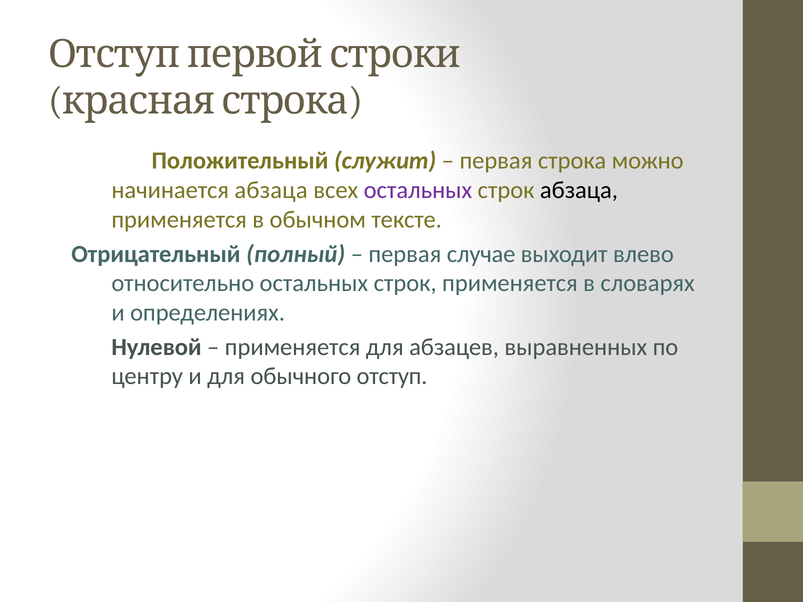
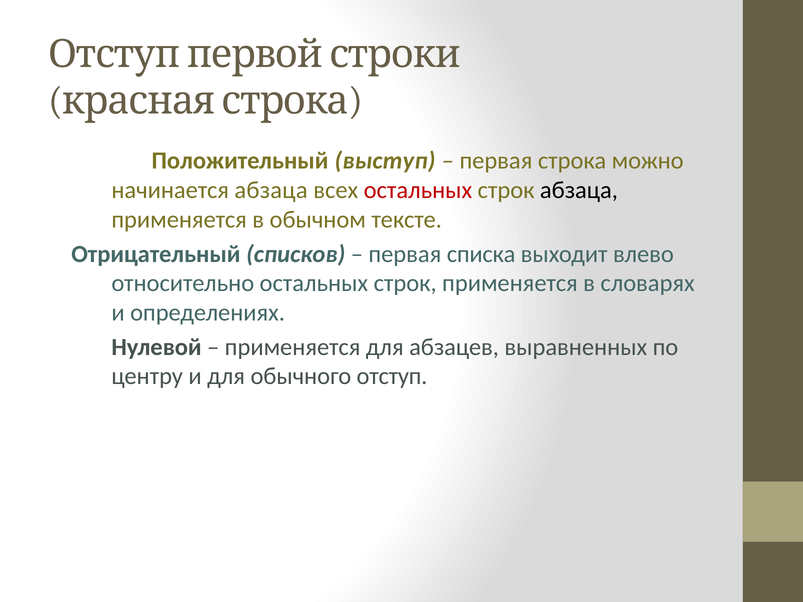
служит: служит -> выступ
остальных at (418, 190) colour: purple -> red
полный: полный -> списков
случае: случае -> списка
